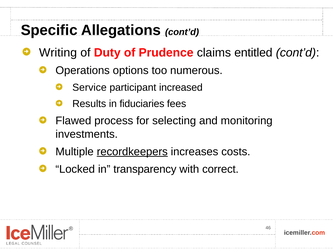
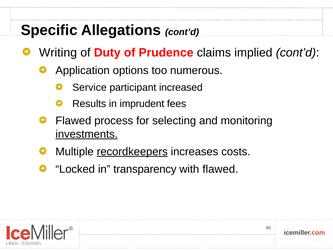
entitled: entitled -> implied
Operations: Operations -> Application
fiduciaries: fiduciaries -> imprudent
investments underline: none -> present
with correct: correct -> flawed
